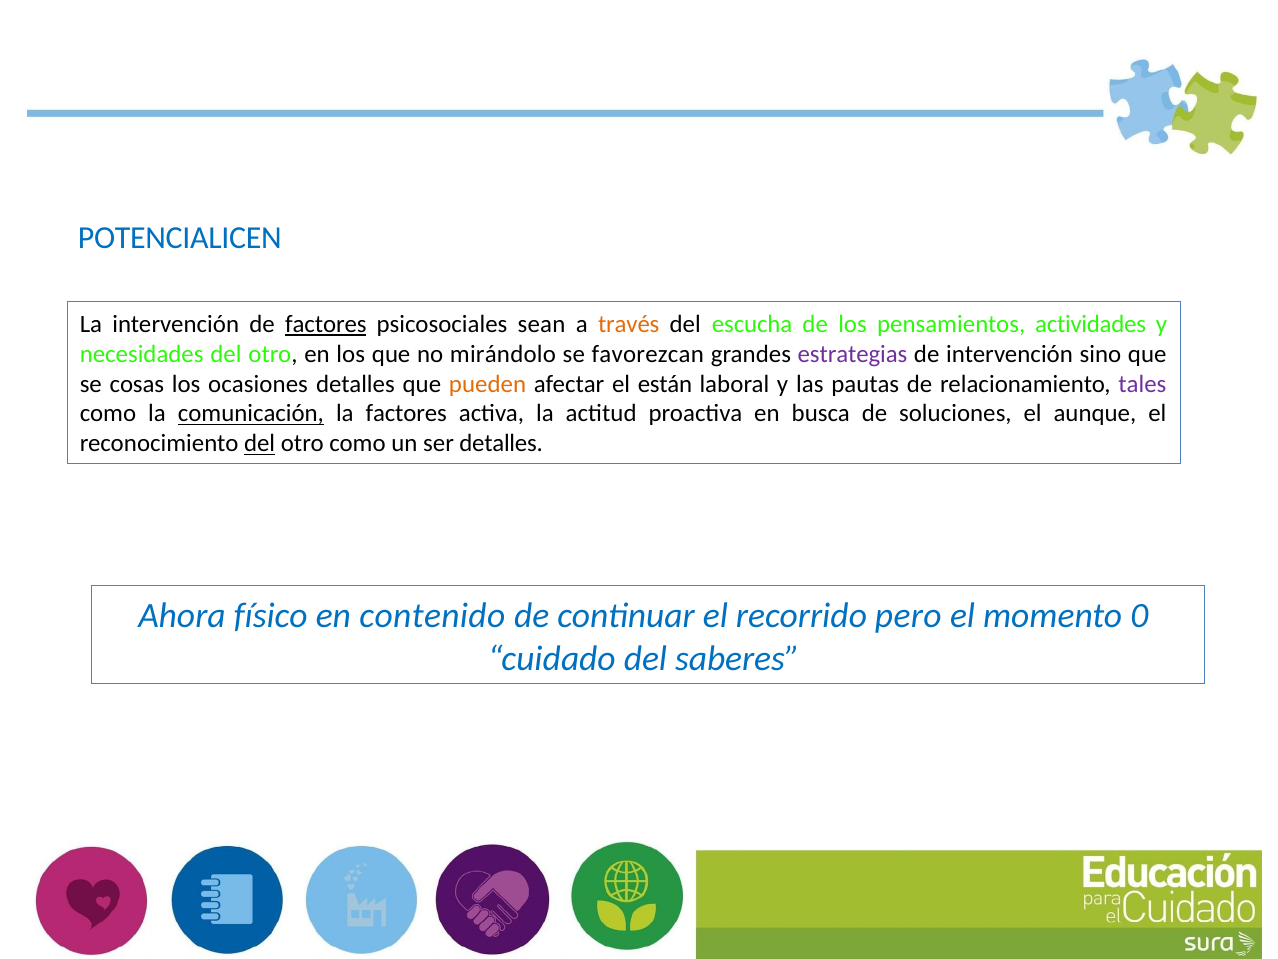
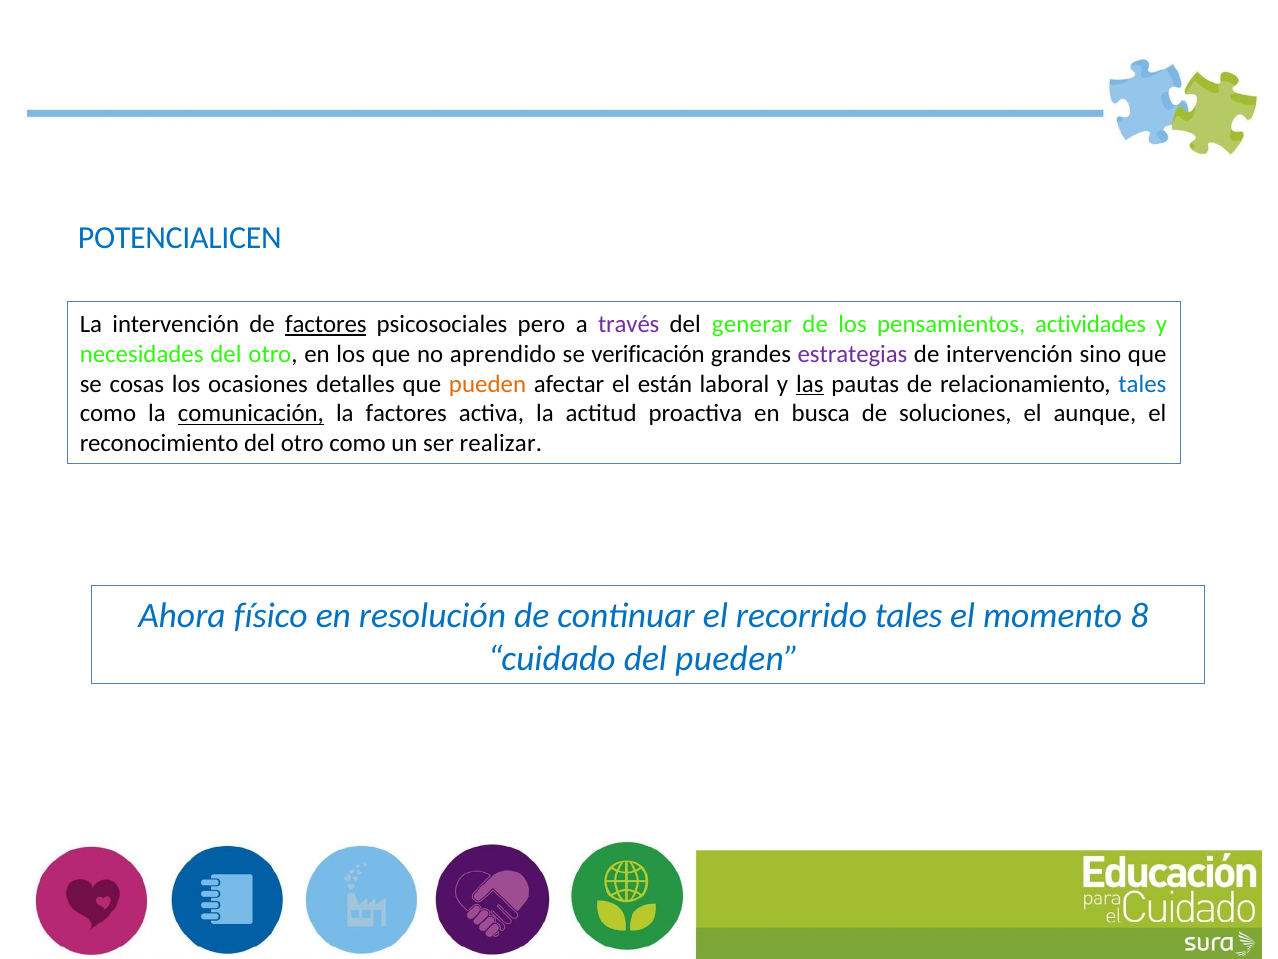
sean: sean -> pero
través colour: orange -> purple
escucha: escucha -> generar
mirándolo: mirándolo -> aprendido
favorezcan: favorezcan -> verificación
las underline: none -> present
tales at (1142, 384) colour: purple -> blue
del at (260, 443) underline: present -> none
ser detalles: detalles -> realizar
contenido: contenido -> resolución
recorrido pero: pero -> tales
0: 0 -> 8
del saberes: saberes -> pueden
